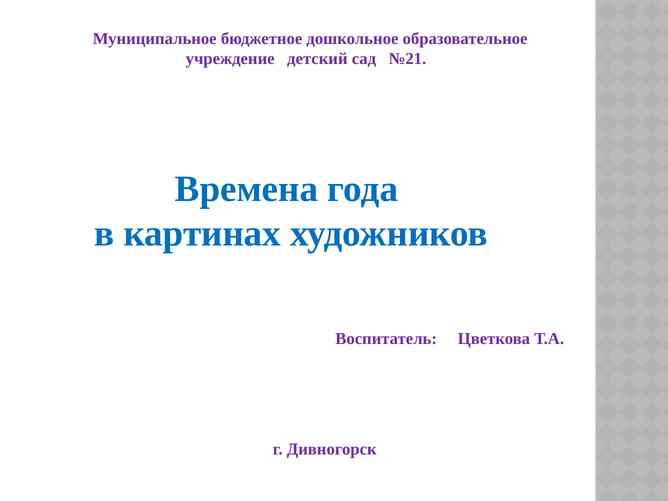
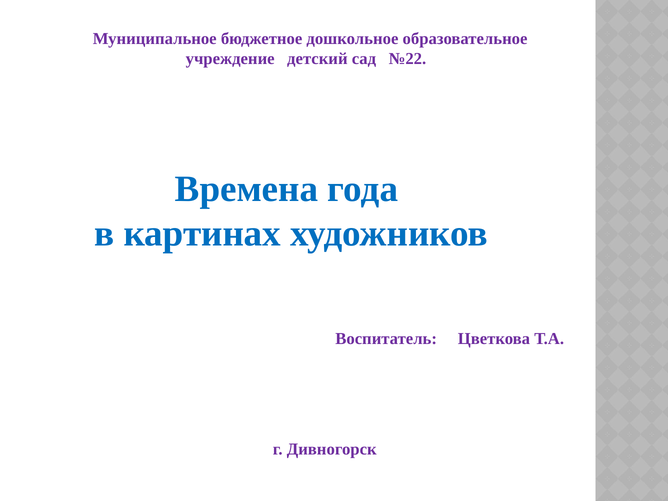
№21: №21 -> №22
